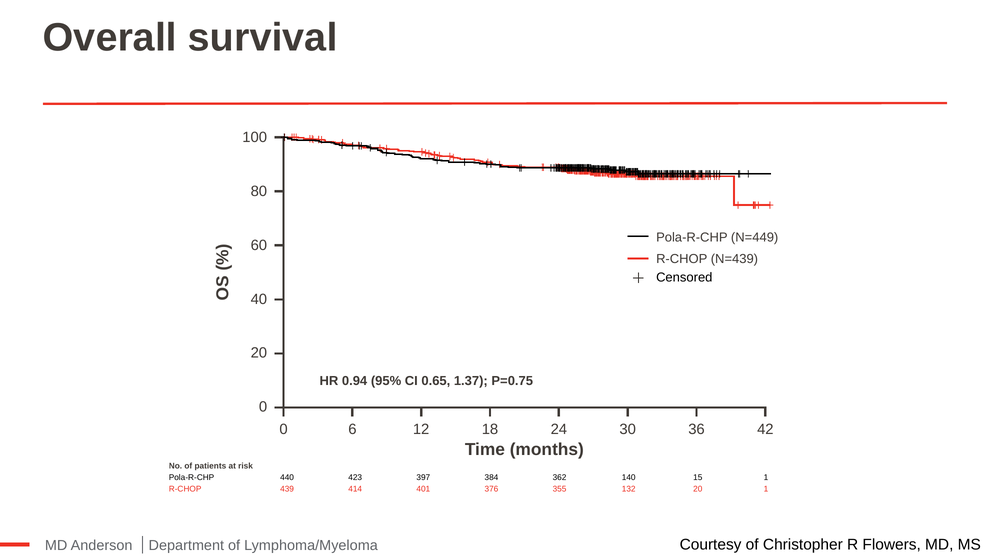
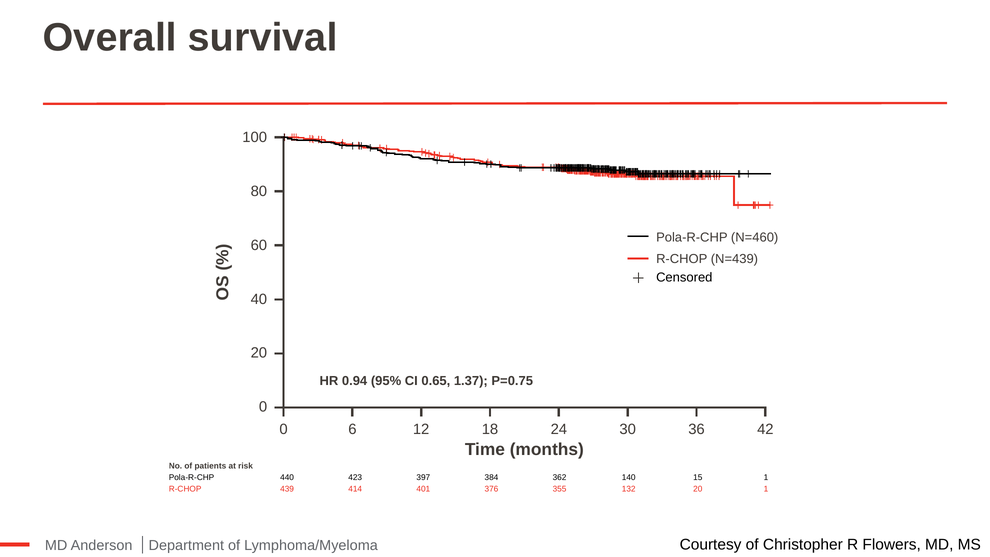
N=449: N=449 -> N=460
